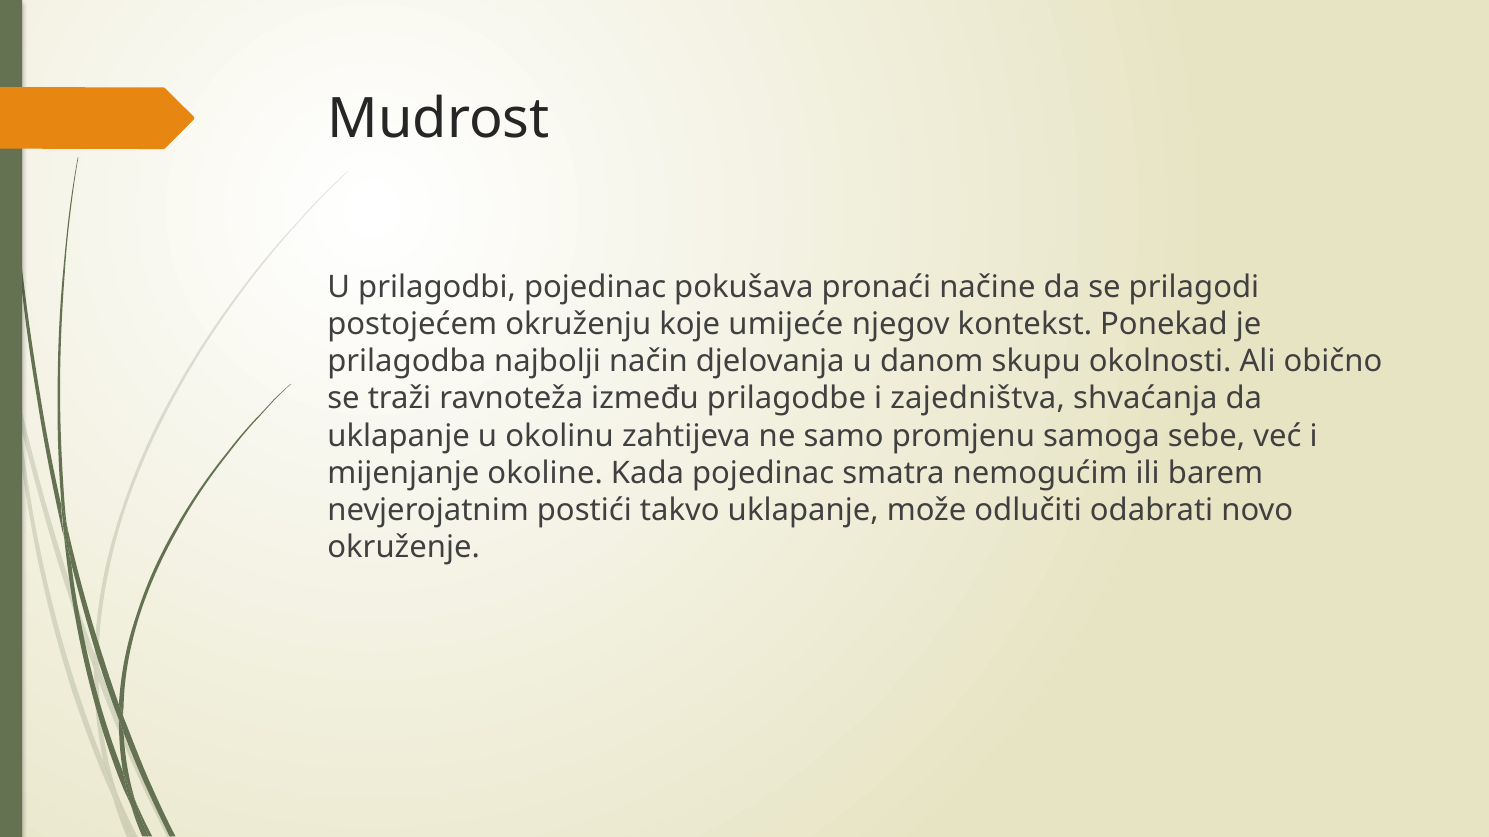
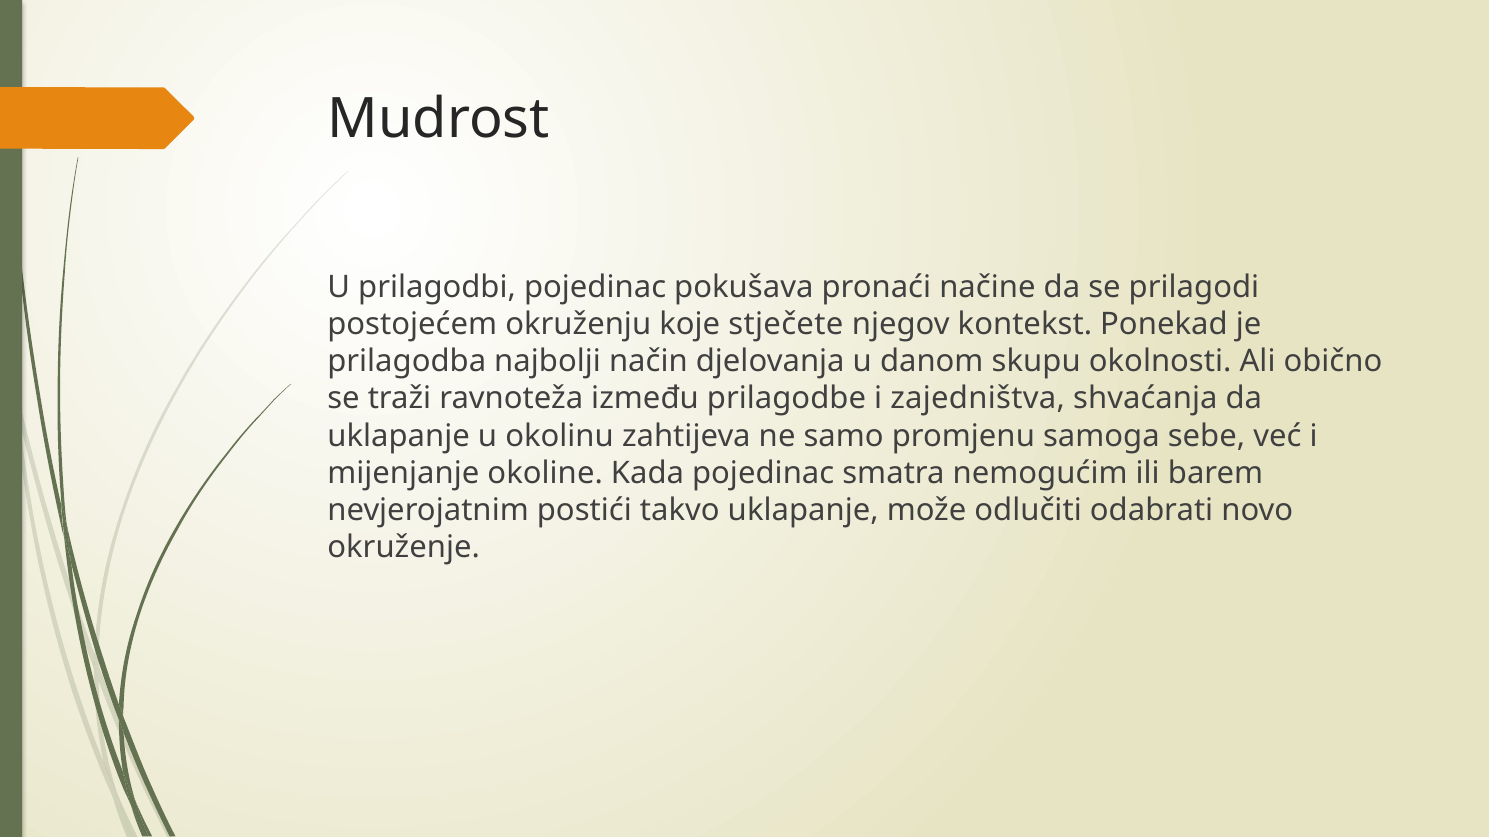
umijeće: umijeće -> stječete
